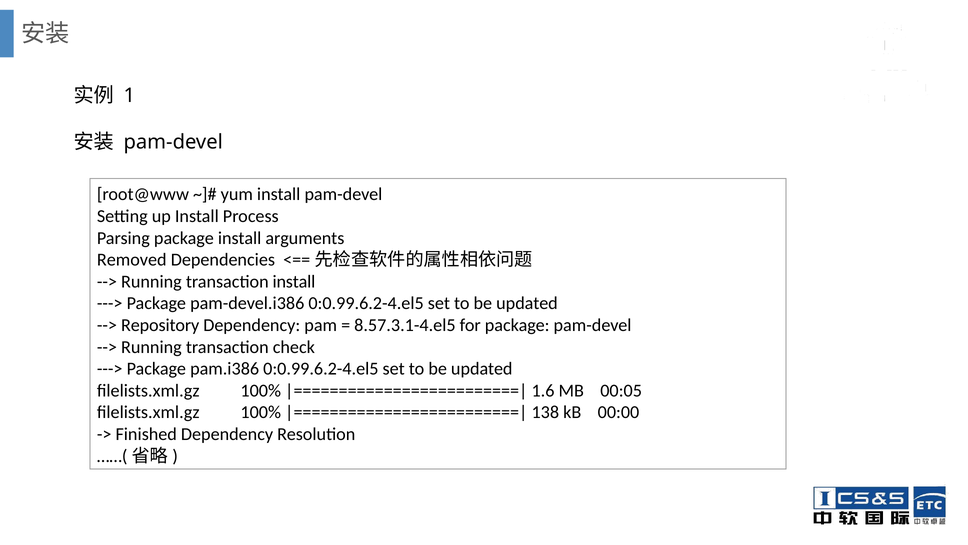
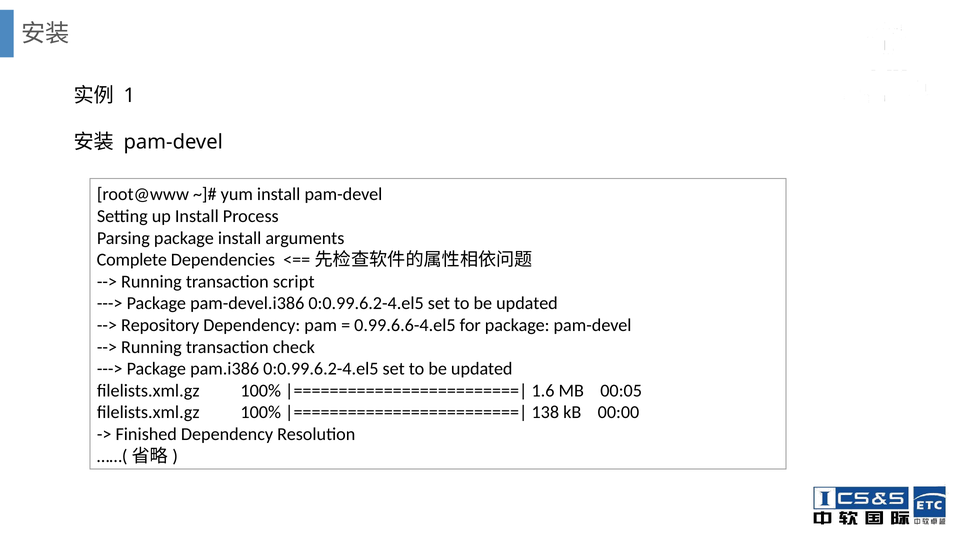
Removed: Removed -> Complete
transaction install: install -> script
8.57.3.1-4.el5: 8.57.3.1-4.el5 -> 0.99.6.6-4.el5
